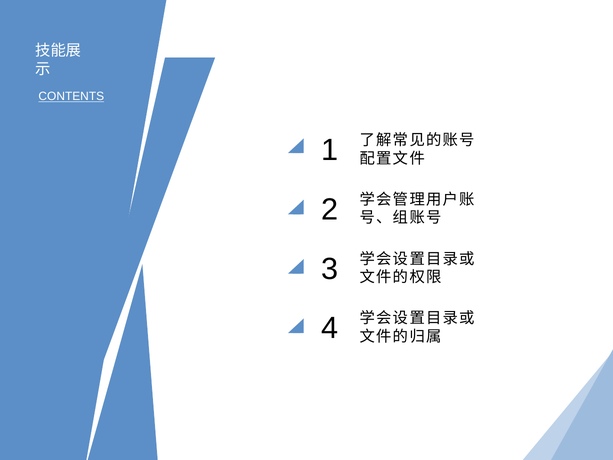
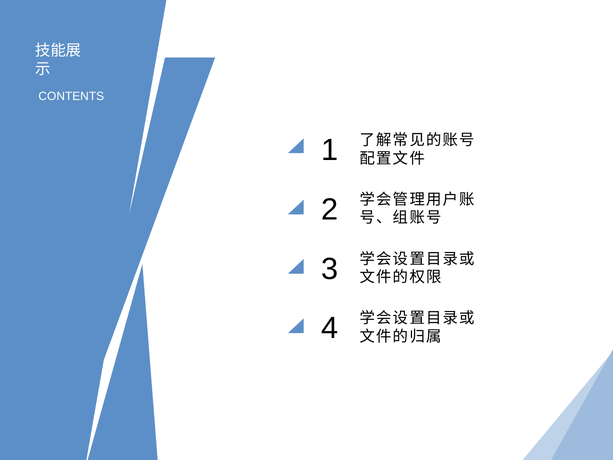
CONTENTS underline: present -> none
